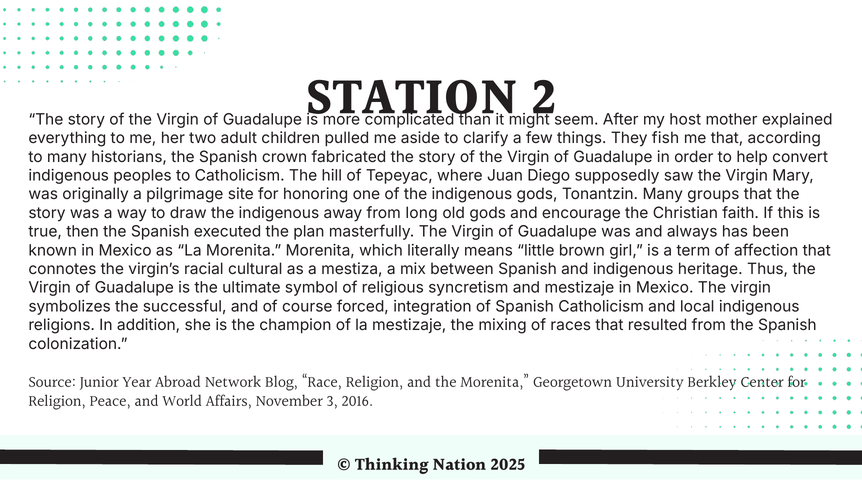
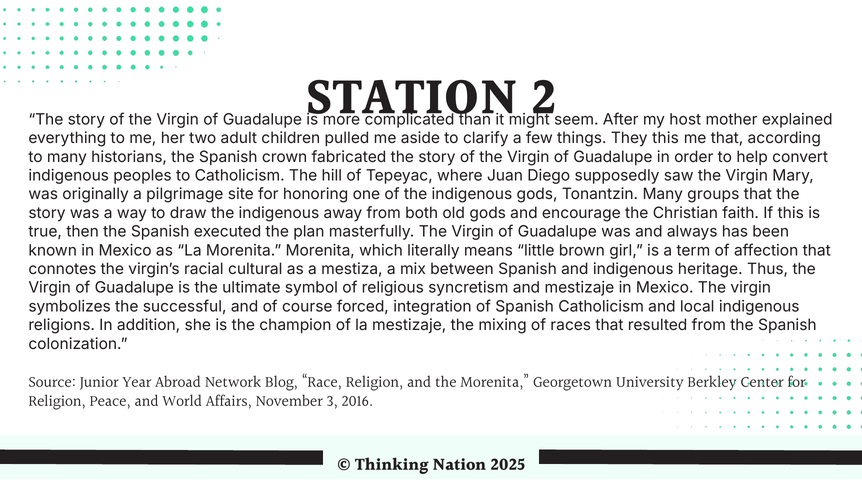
They fish: fish -> this
long: long -> both
